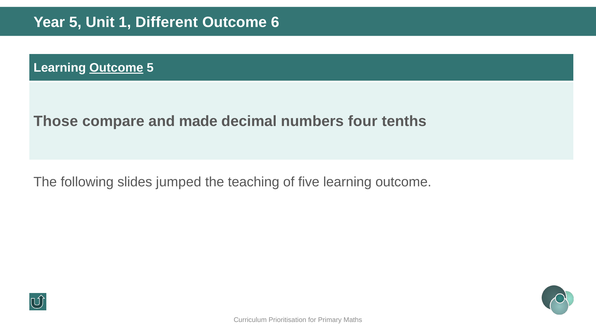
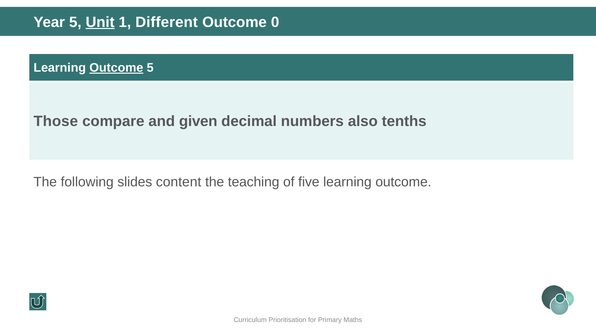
Unit underline: none -> present
6: 6 -> 0
made: made -> given
four: four -> also
jumped: jumped -> content
